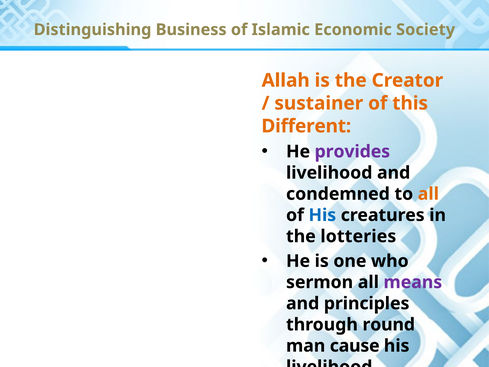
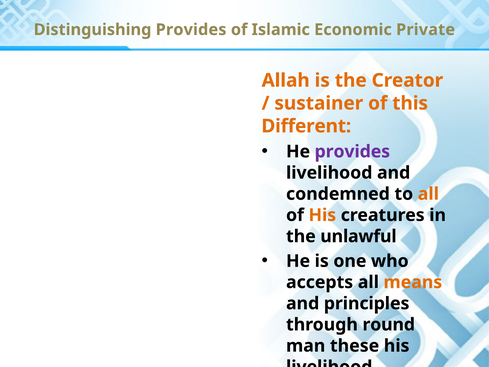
Distinguishing Business: Business -> Provides
Society: Society -> Private
His at (322, 215) colour: blue -> orange
lotteries: lotteries -> unlawful
sermon: sermon -> accepts
means colour: purple -> orange
cause: cause -> these
